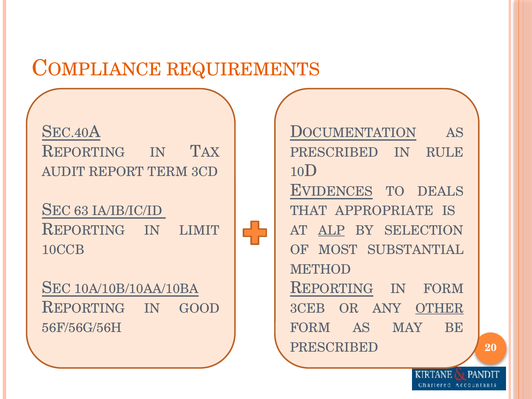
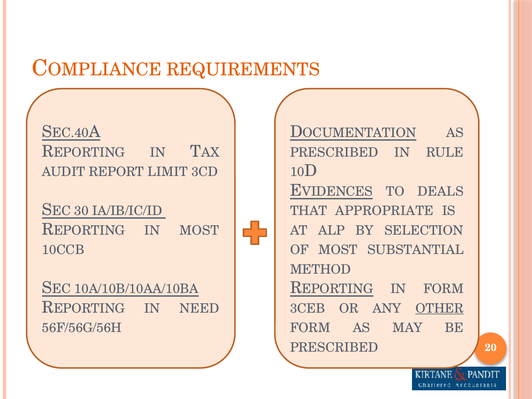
TERM: TERM -> LIMIT
63: 63 -> 30
IN LIMIT: LIMIT -> MOST
ALP underline: present -> none
GOOD: GOOD -> NEED
